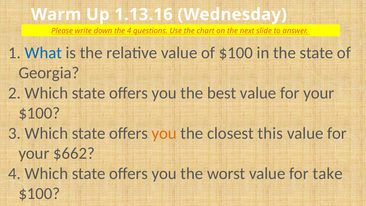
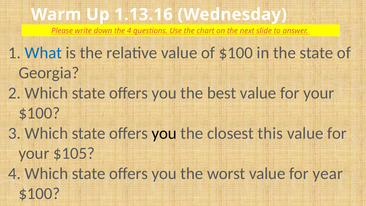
you at (164, 133) colour: orange -> black
$662: $662 -> $105
take: take -> year
